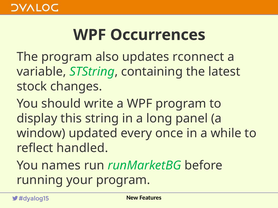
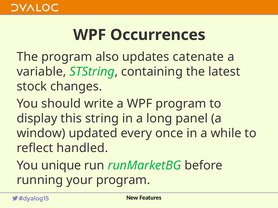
rconnect: rconnect -> catenate
names: names -> unique
